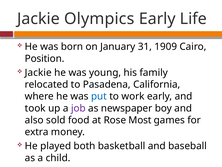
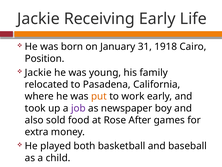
Olympics: Olympics -> Receiving
1909: 1909 -> 1918
put colour: blue -> orange
Most: Most -> After
